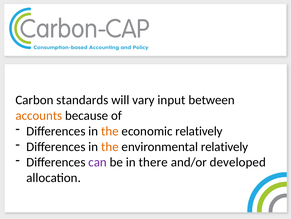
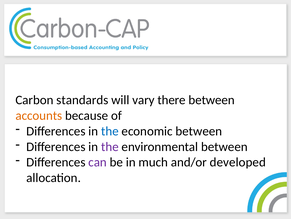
input: input -> there
the at (110, 131) colour: orange -> blue
economic relatively: relatively -> between
the at (110, 146) colour: orange -> purple
environmental relatively: relatively -> between
there: there -> much
